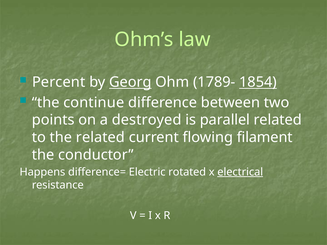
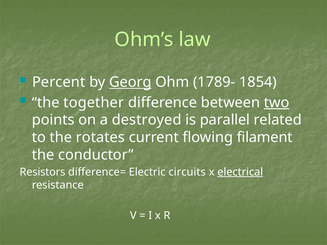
1854 underline: present -> none
continue: continue -> together
two underline: none -> present
the related: related -> rotates
Happens: Happens -> Resistors
rotated: rotated -> circuits
